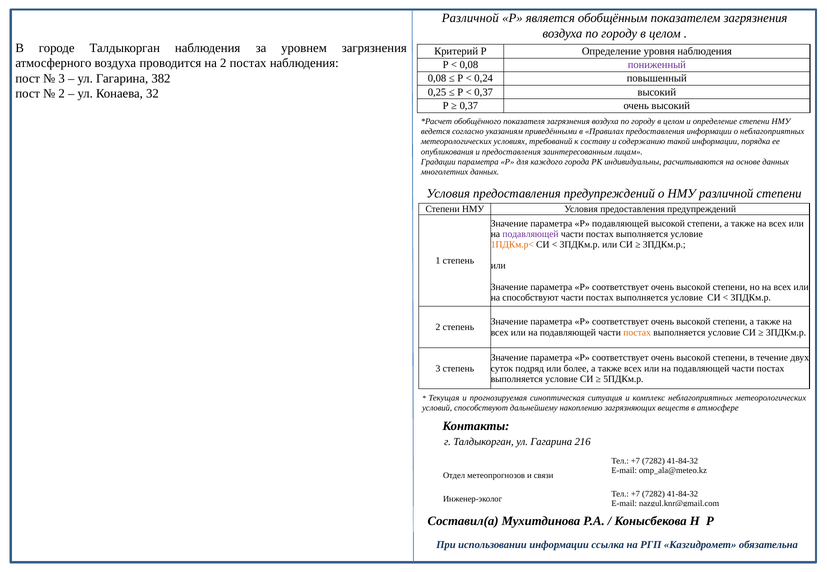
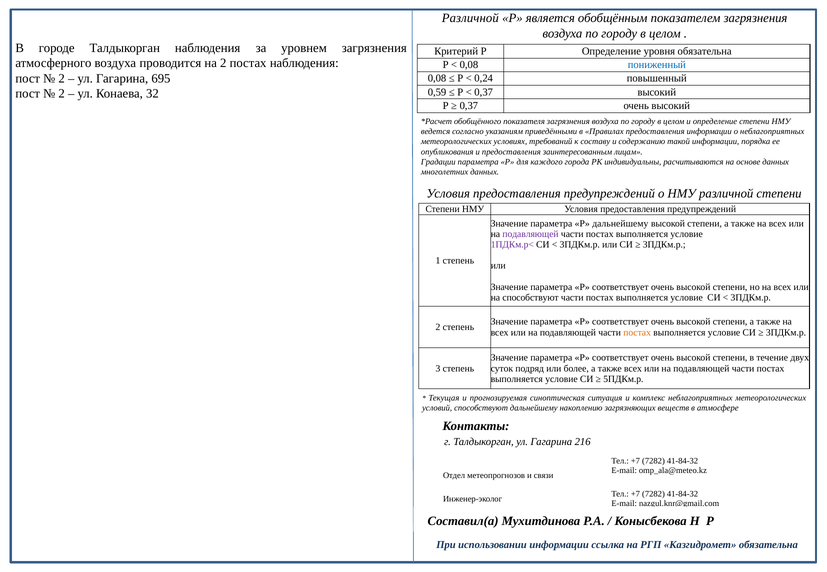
уровня наблюдения: наблюдения -> обязательна
пониженный colour: purple -> blue
3 at (62, 79): 3 -> 2
382: 382 -> 695
0,25: 0,25 -> 0,59
Р подавляющей: подавляющей -> дальнейшему
1ПДКм.р< colour: orange -> purple
